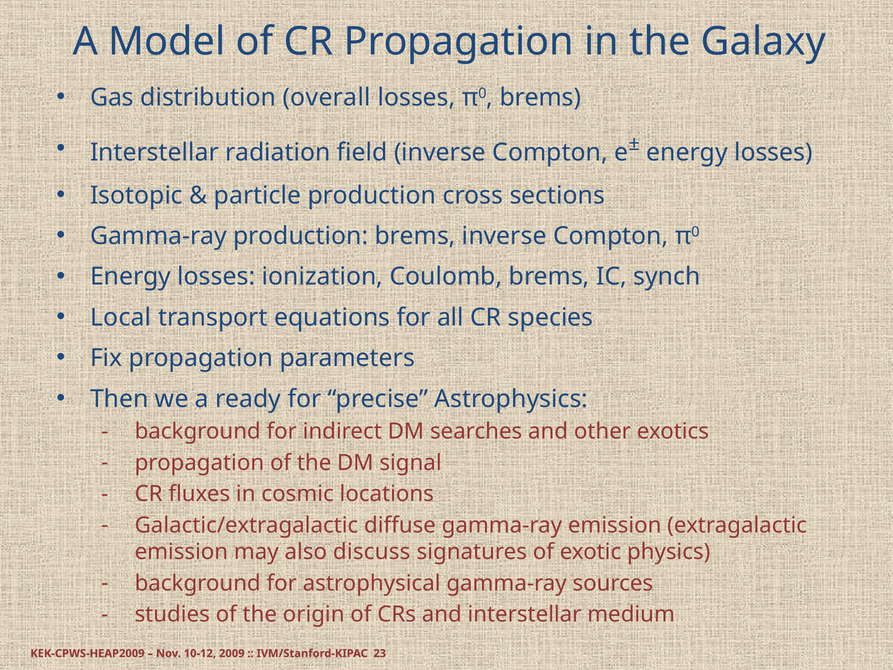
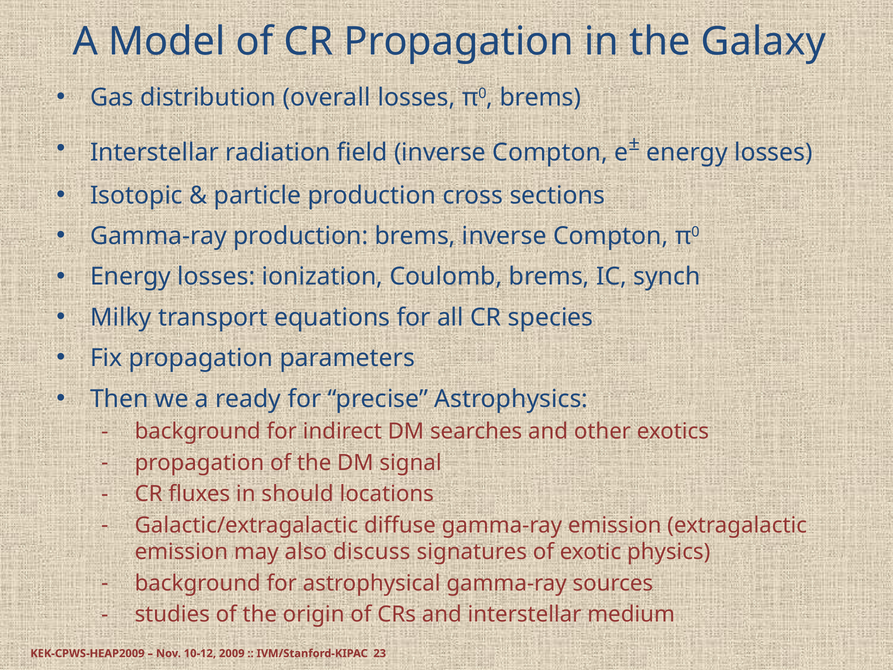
Local: Local -> Milky
cosmic: cosmic -> should
